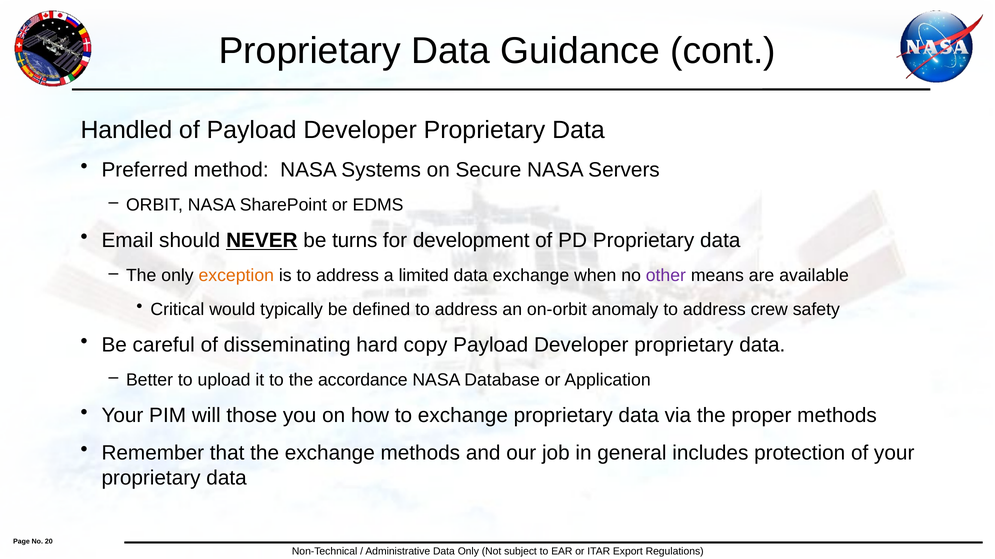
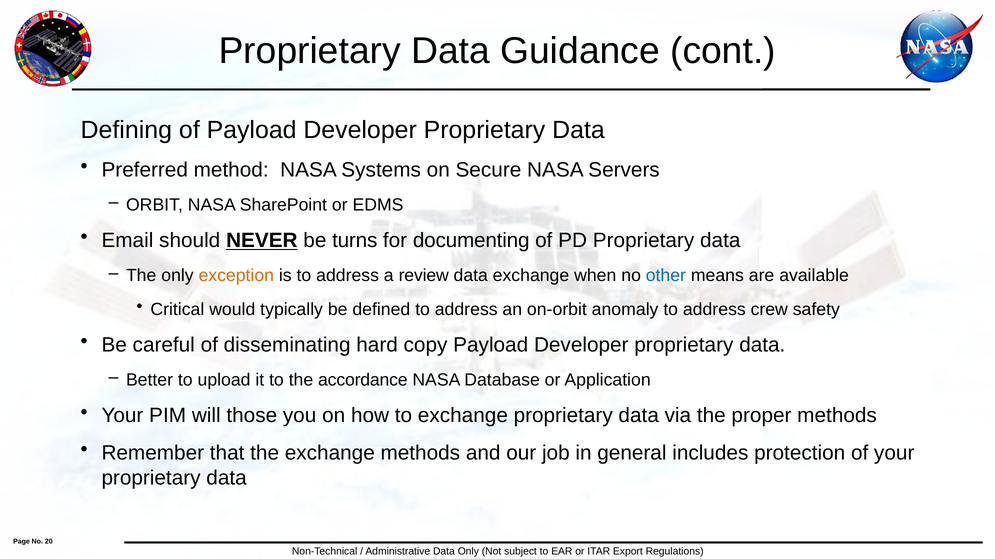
Handled: Handled -> Defining
development: development -> documenting
limited: limited -> review
other colour: purple -> blue
